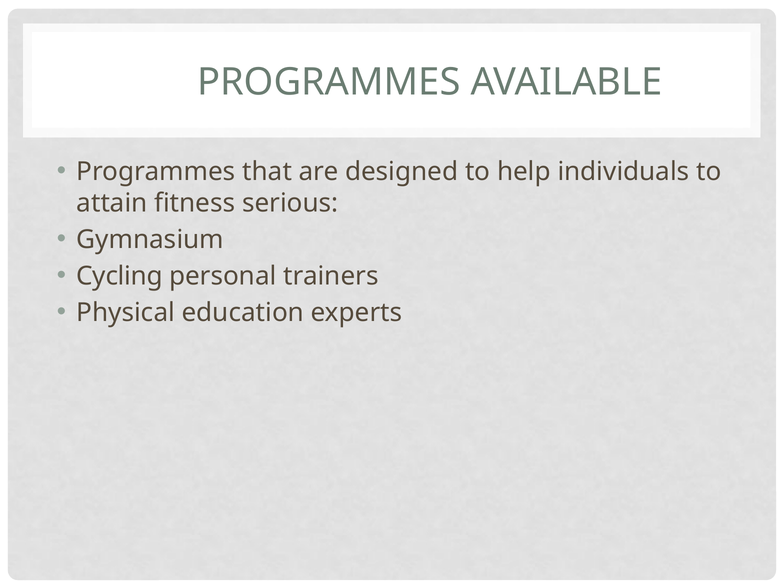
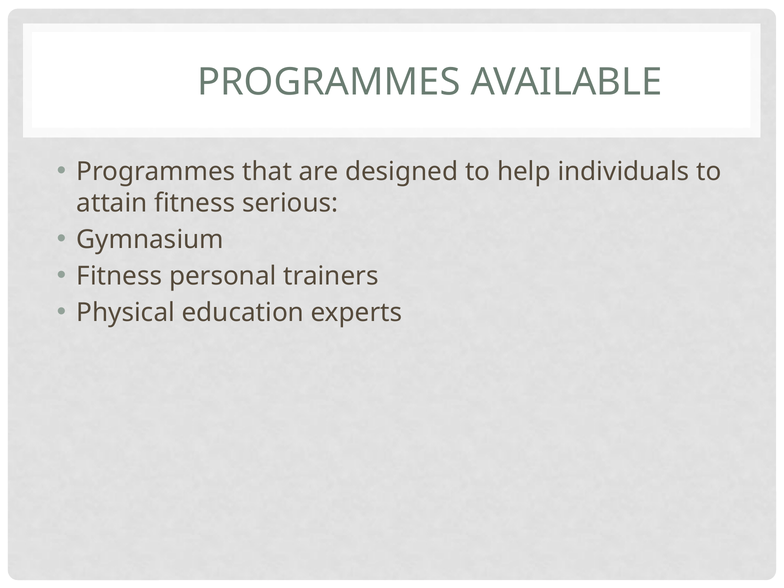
Cycling at (119, 276): Cycling -> Fitness
